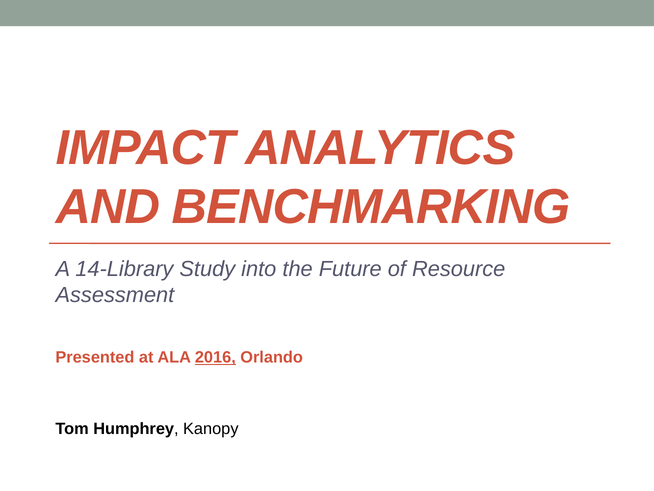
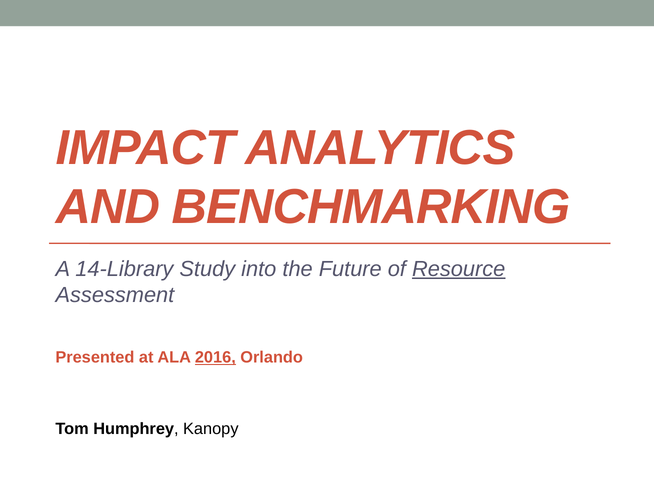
Resource underline: none -> present
